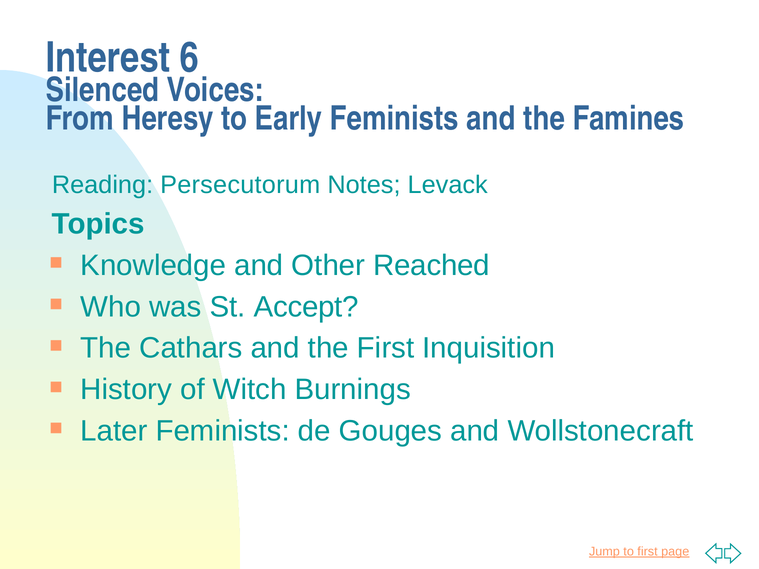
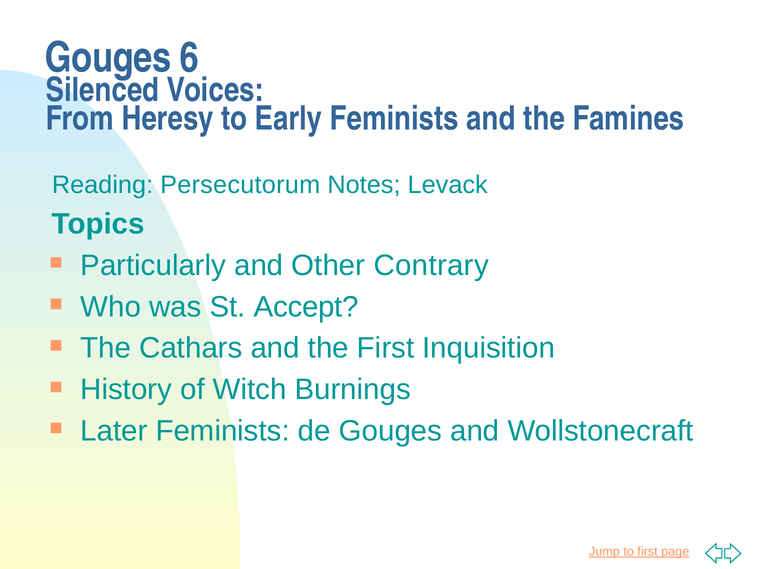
Interest at (108, 58): Interest -> Gouges
Knowledge: Knowledge -> Particularly
Reached: Reached -> Contrary
